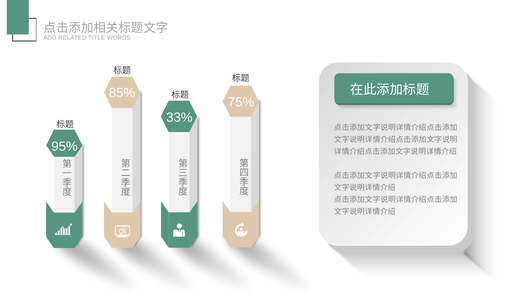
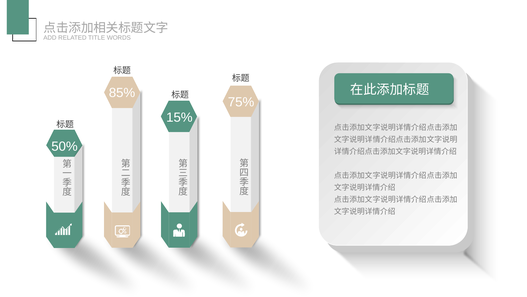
33%: 33% -> 15%
95%: 95% -> 50%
